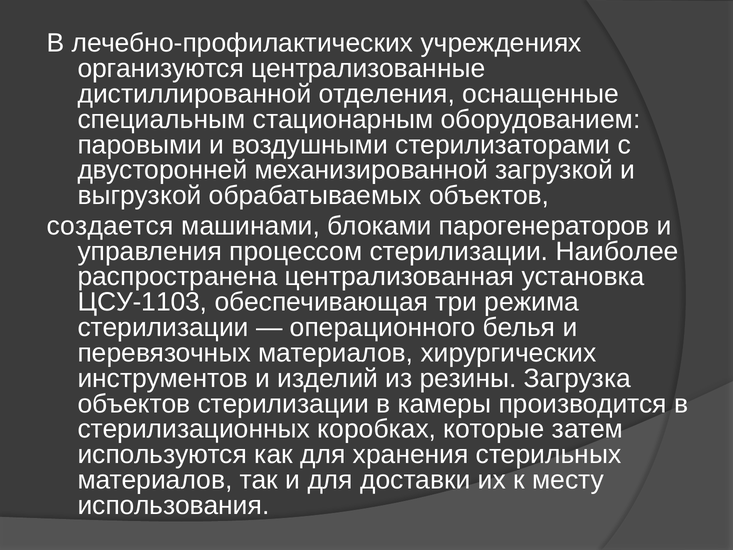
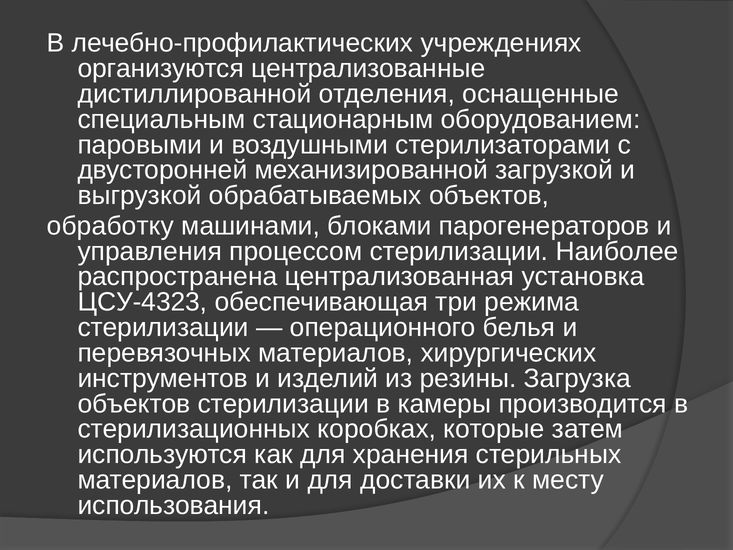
создается: создается -> обработку
ЦСУ-1103: ЦСУ-1103 -> ЦСУ-4323
